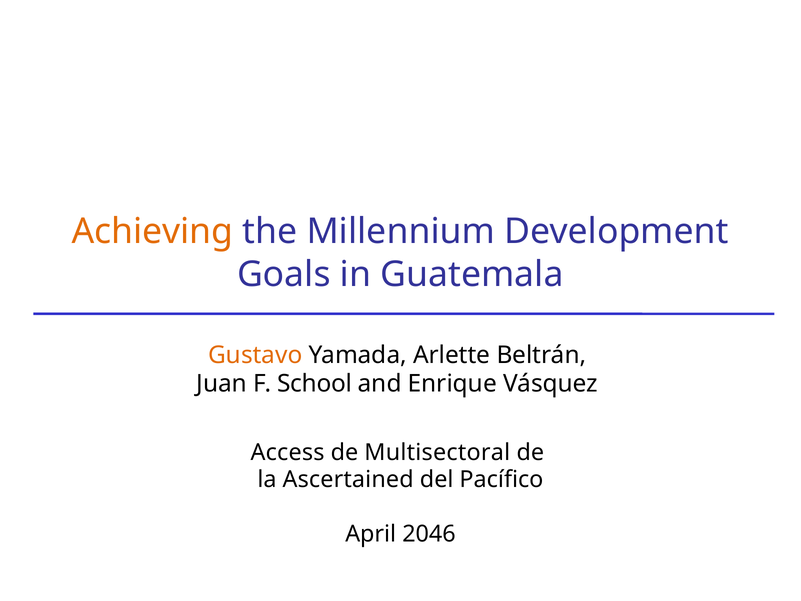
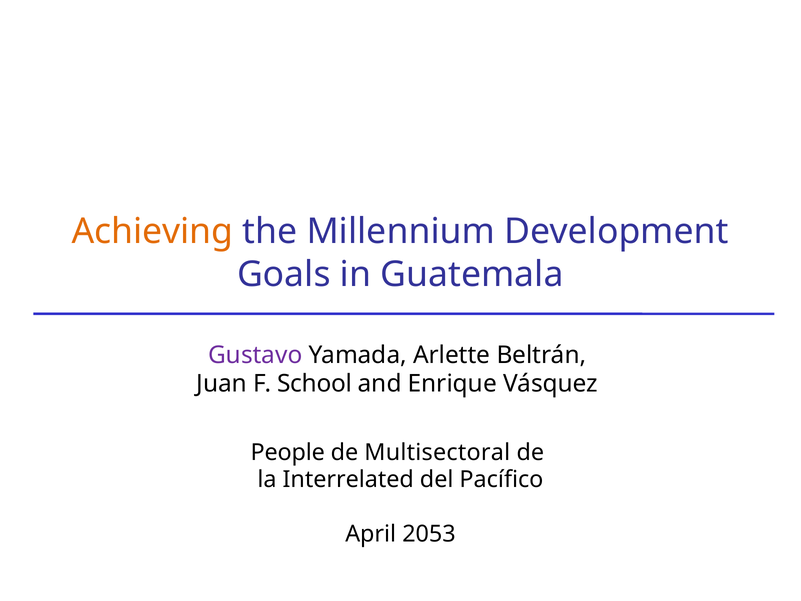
Gustavo colour: orange -> purple
Access: Access -> People
Ascertained: Ascertained -> Interrelated
2046: 2046 -> 2053
